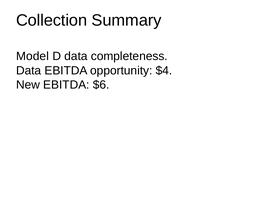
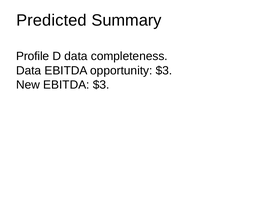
Collection: Collection -> Predicted
Model: Model -> Profile
opportunity $4: $4 -> $3
EBITDA $6: $6 -> $3
